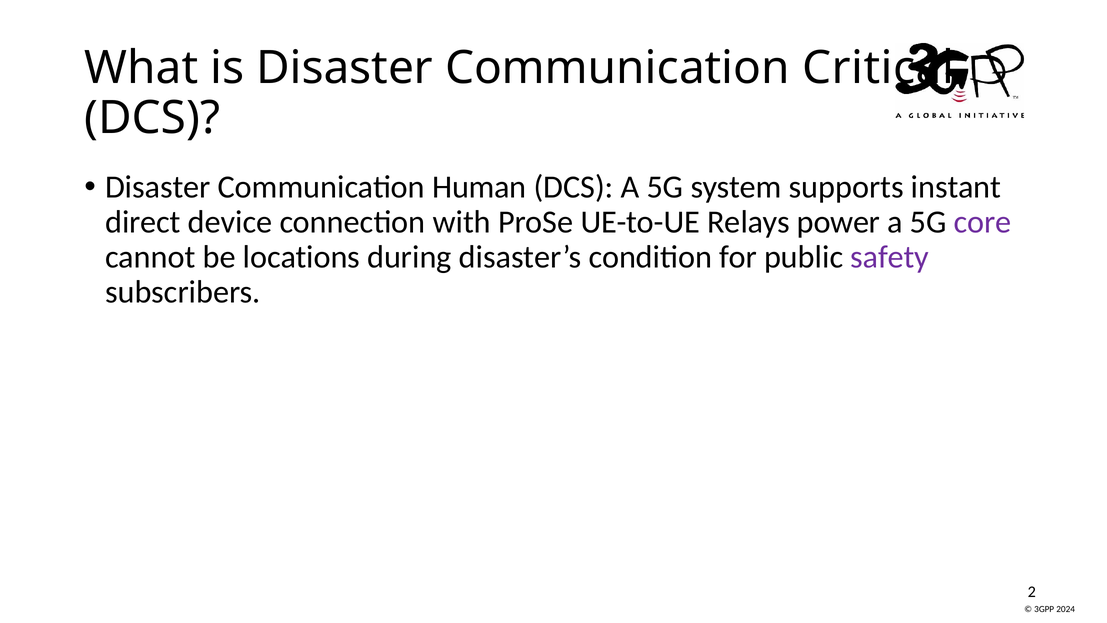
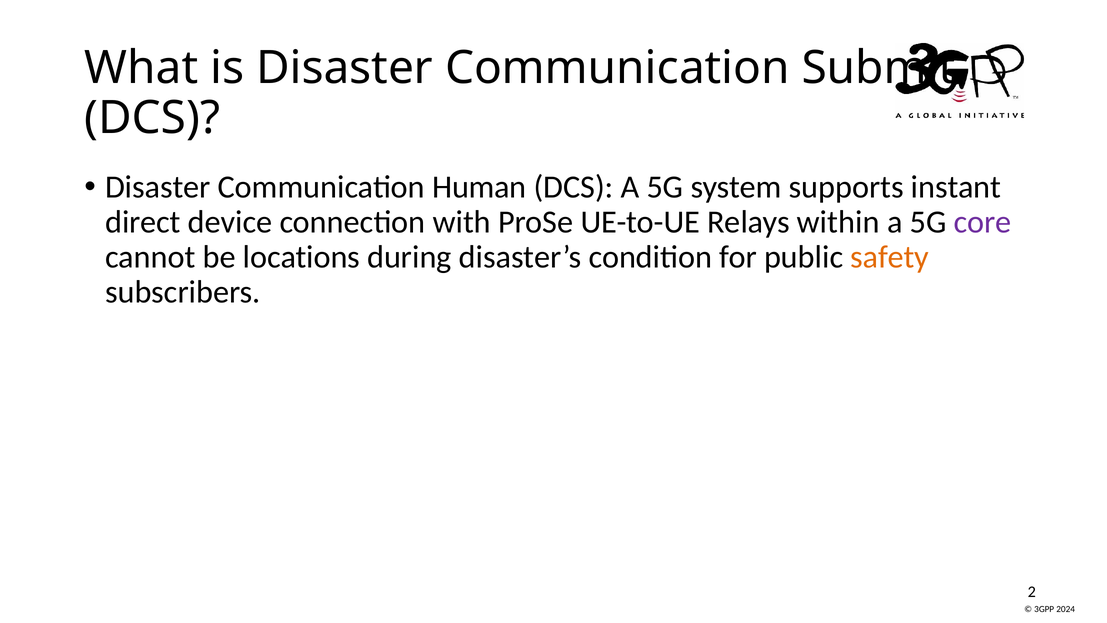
Critical: Critical -> Submit
power: power -> within
safety colour: purple -> orange
